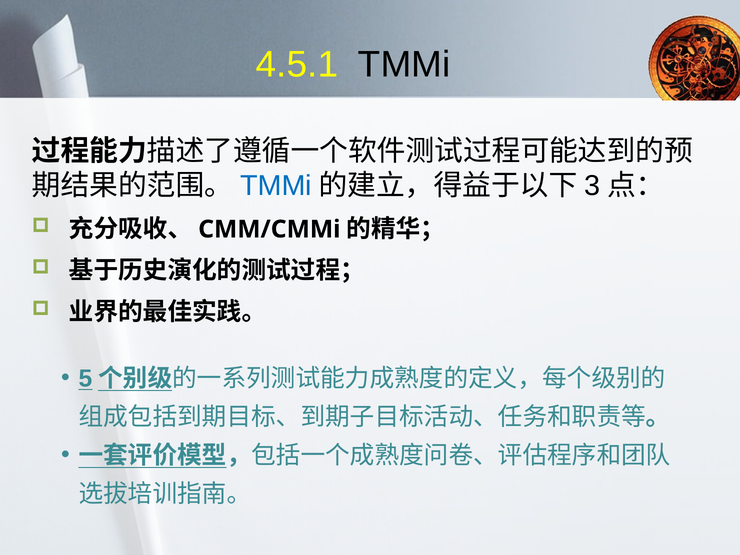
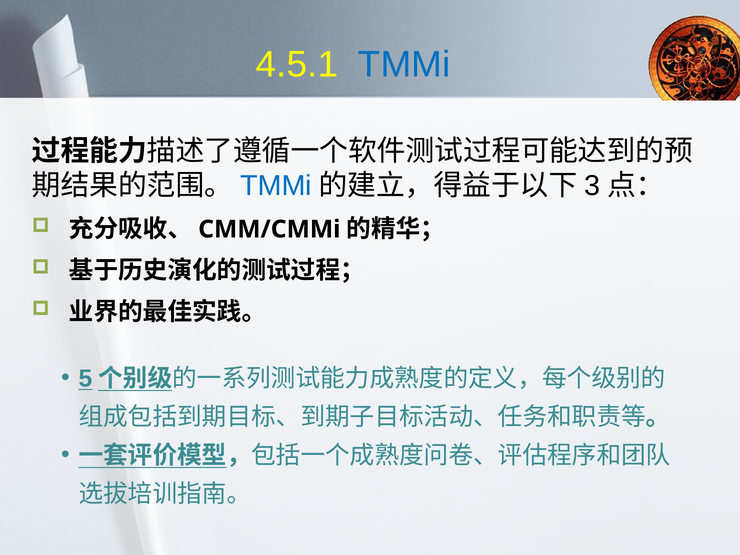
TMMi at (404, 64) colour: black -> blue
